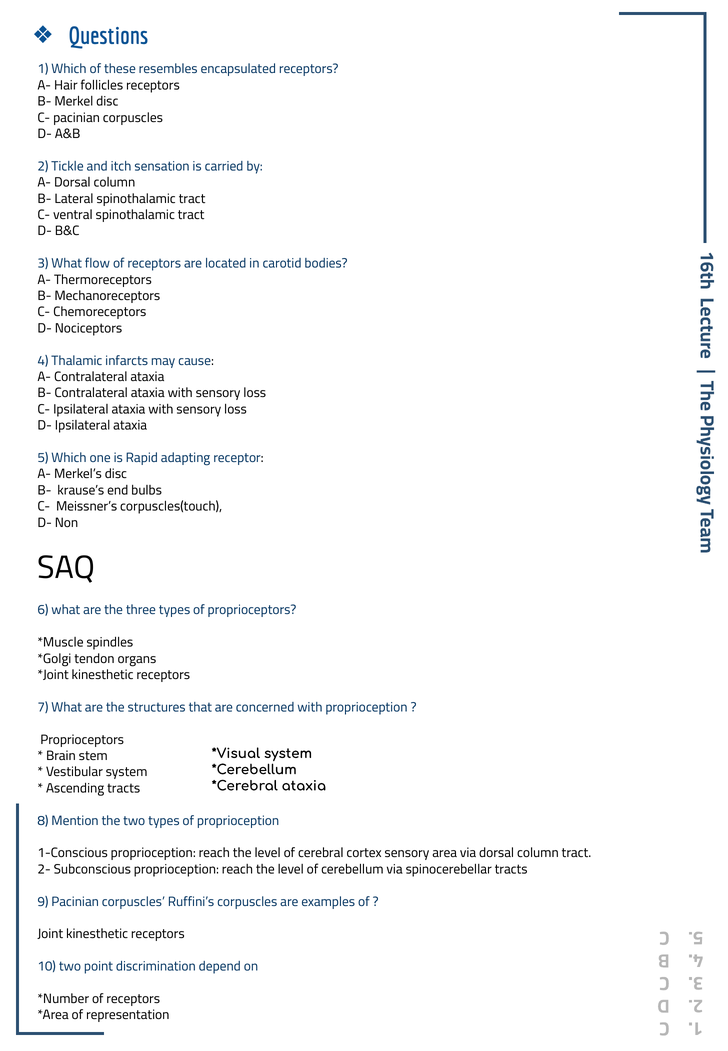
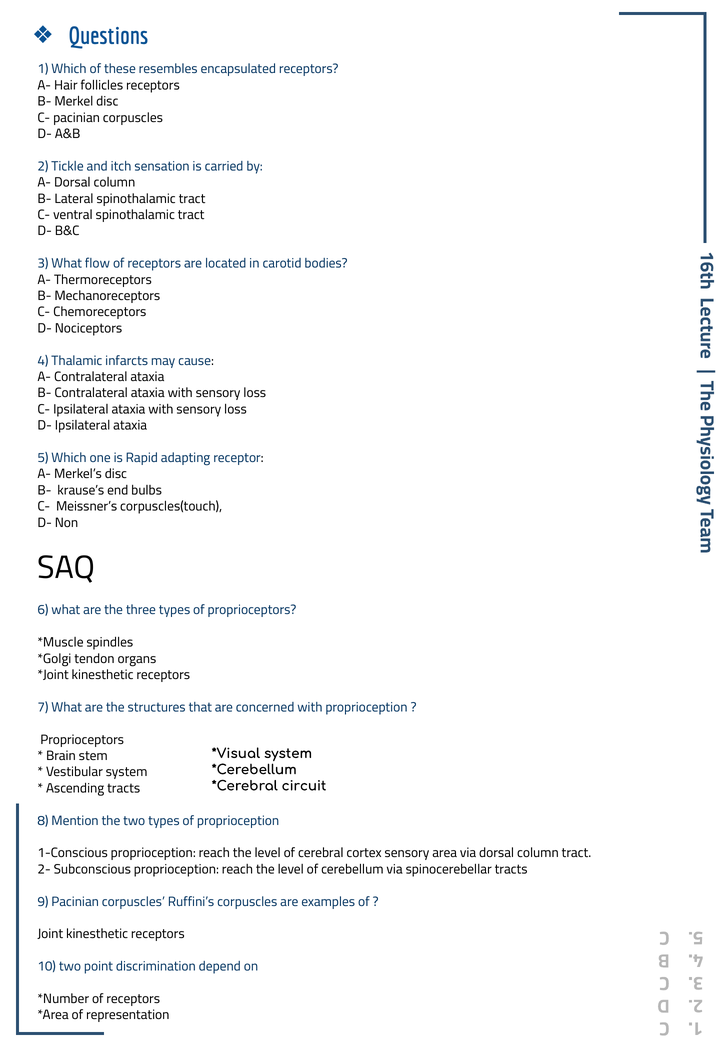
ataxia at (304, 786): ataxia -> circuit
